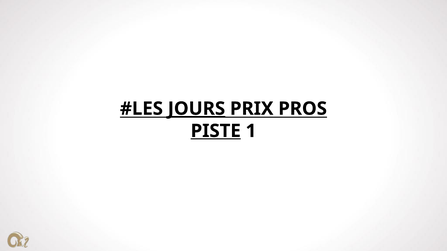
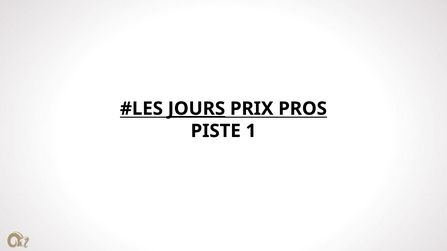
PISTE underline: present -> none
